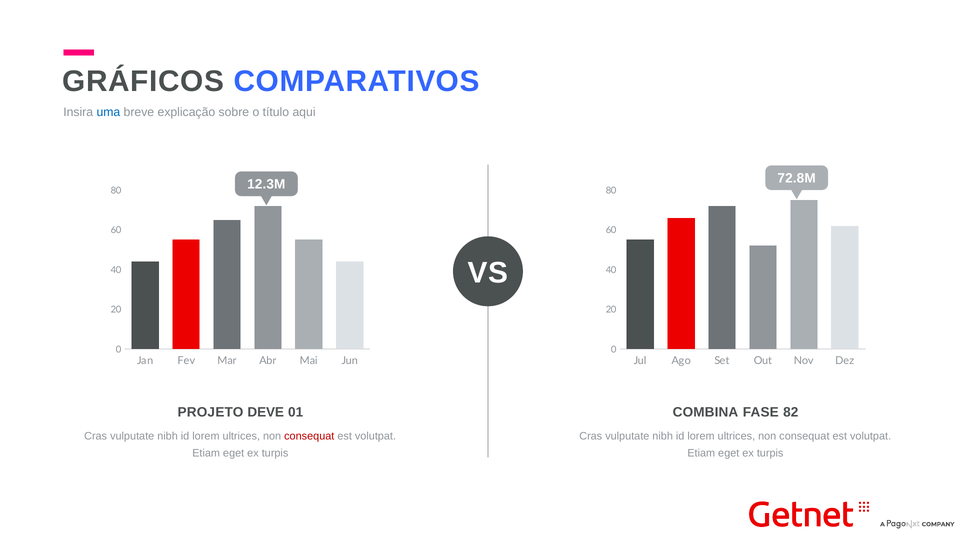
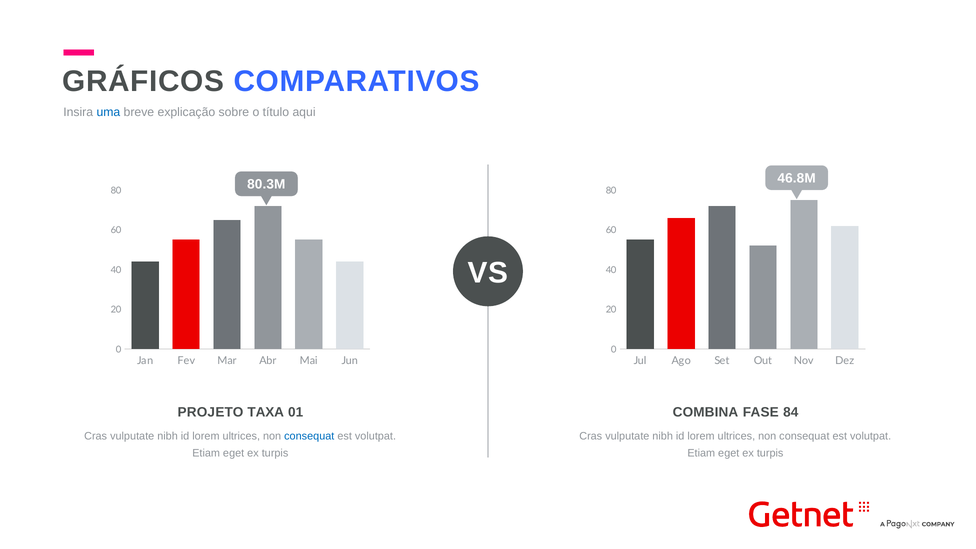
72.8M: 72.8M -> 46.8M
12.3M: 12.3M -> 80.3M
DEVE: DEVE -> TAXA
82: 82 -> 84
consequat at (309, 436) colour: red -> blue
